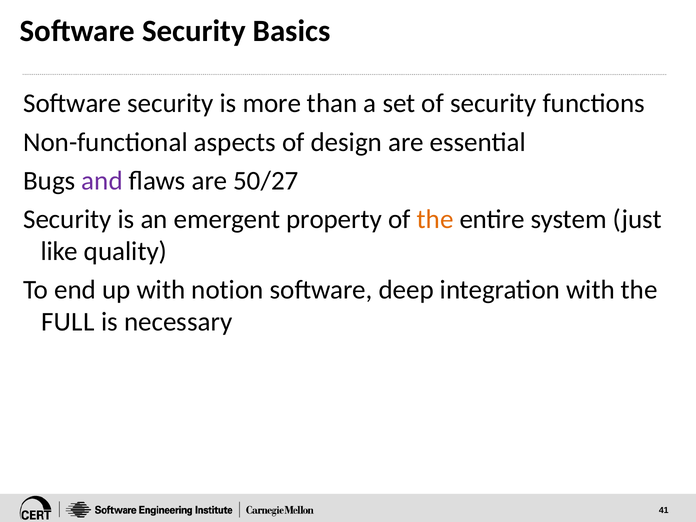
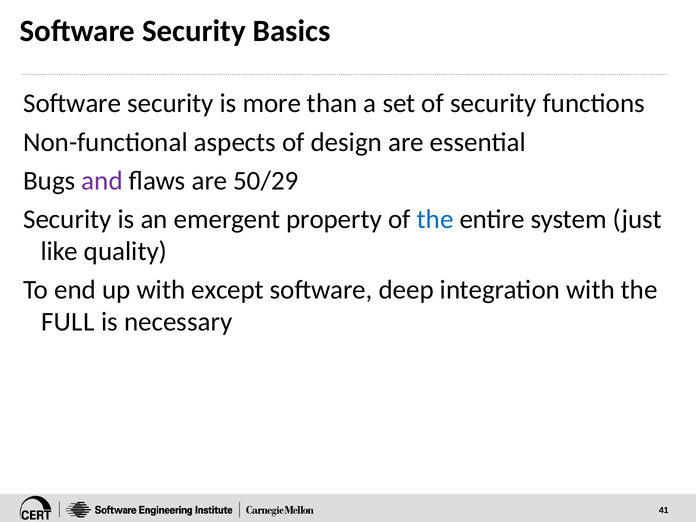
50/27: 50/27 -> 50/29
the at (435, 219) colour: orange -> blue
notion: notion -> except
